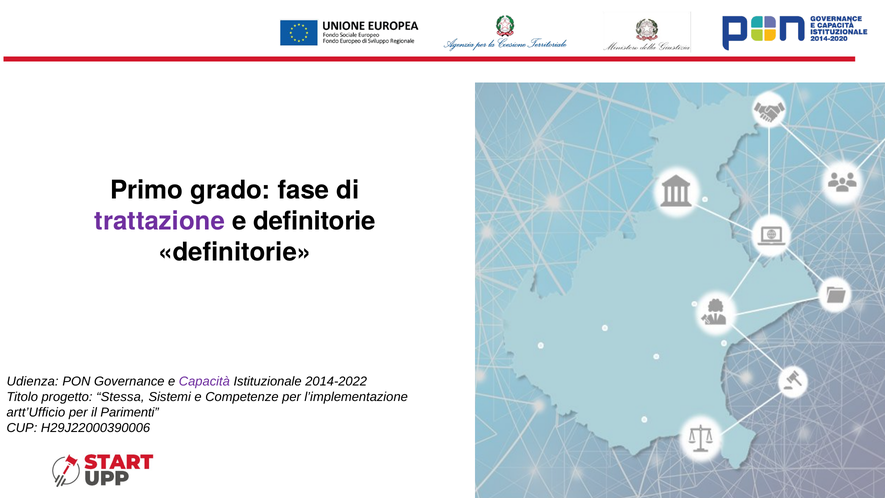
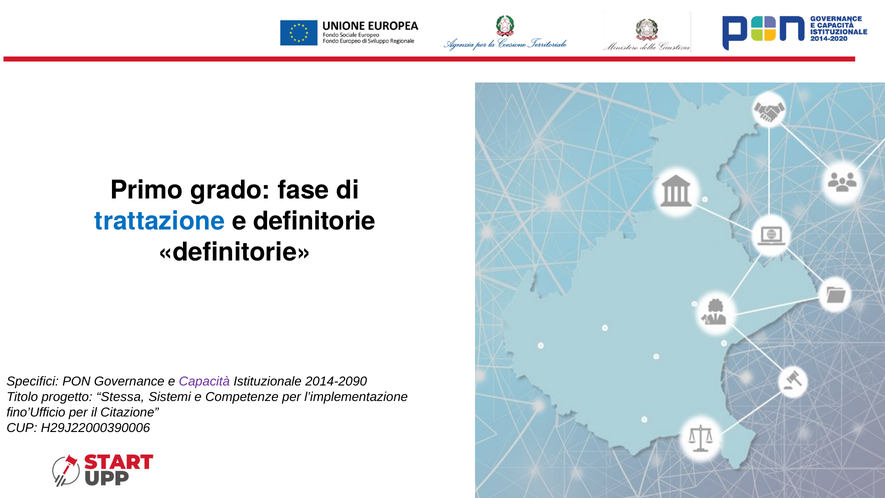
trattazione colour: purple -> blue
Udienza: Udienza -> Specifici
2014-2022: 2014-2022 -> 2014-2090
artt’Ufficio: artt’Ufficio -> fino’Ufficio
Parimenti: Parimenti -> Citazione
